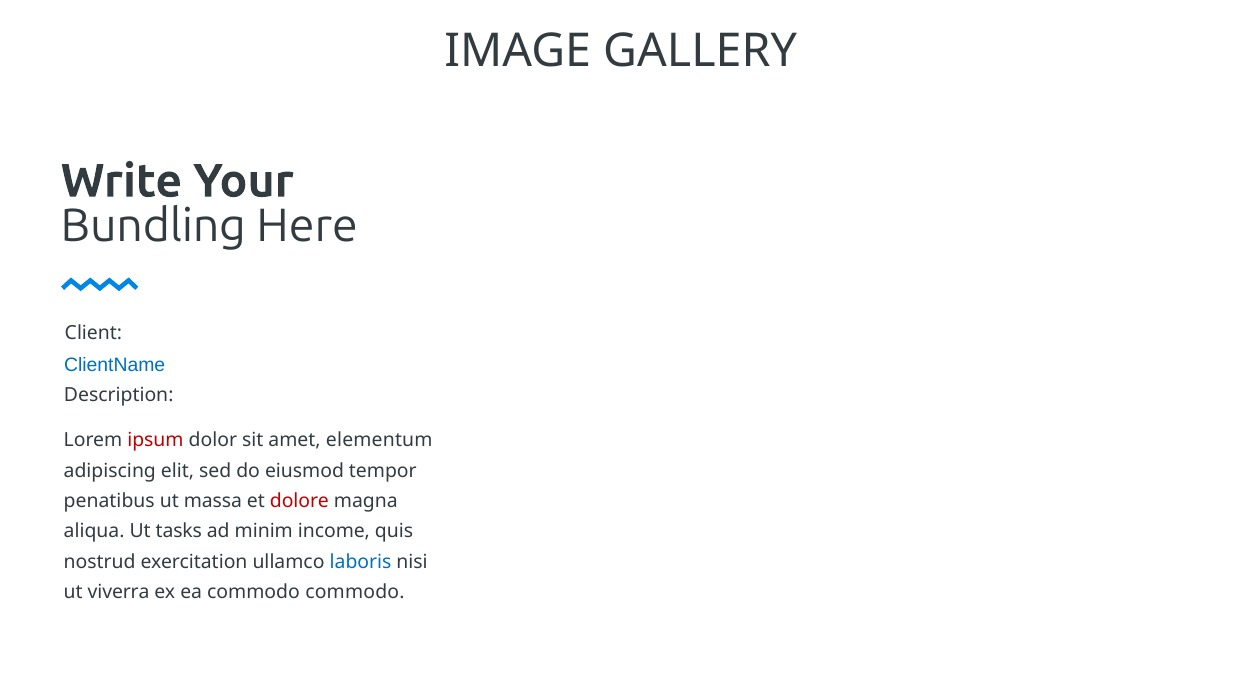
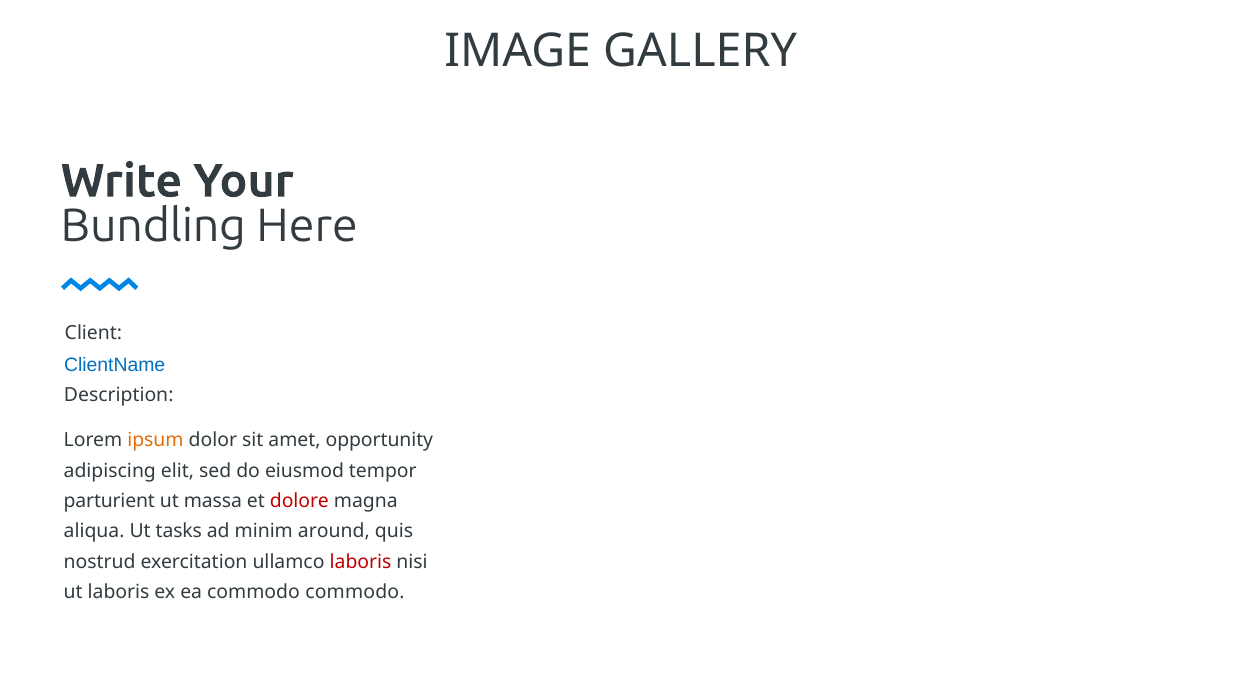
ipsum colour: red -> orange
elementum: elementum -> opportunity
penatibus: penatibus -> parturient
income: income -> around
laboris at (361, 561) colour: blue -> red
ut viverra: viverra -> laboris
